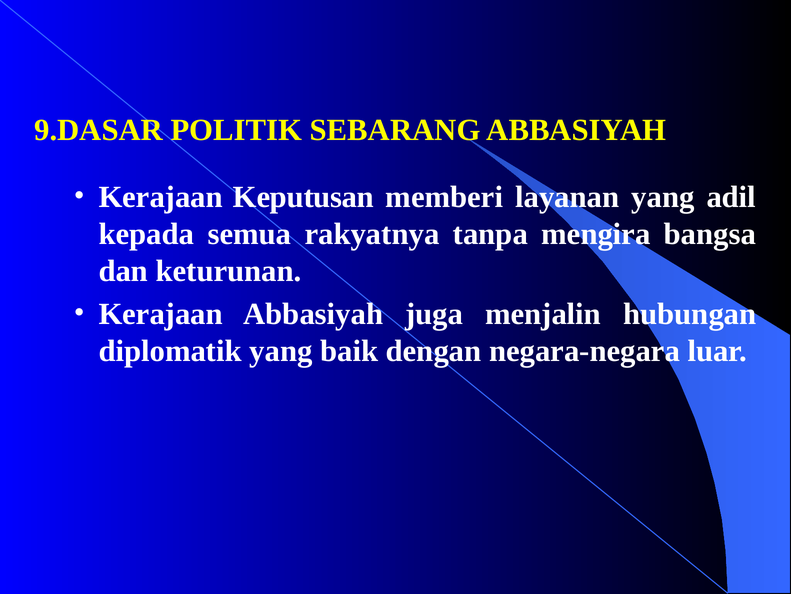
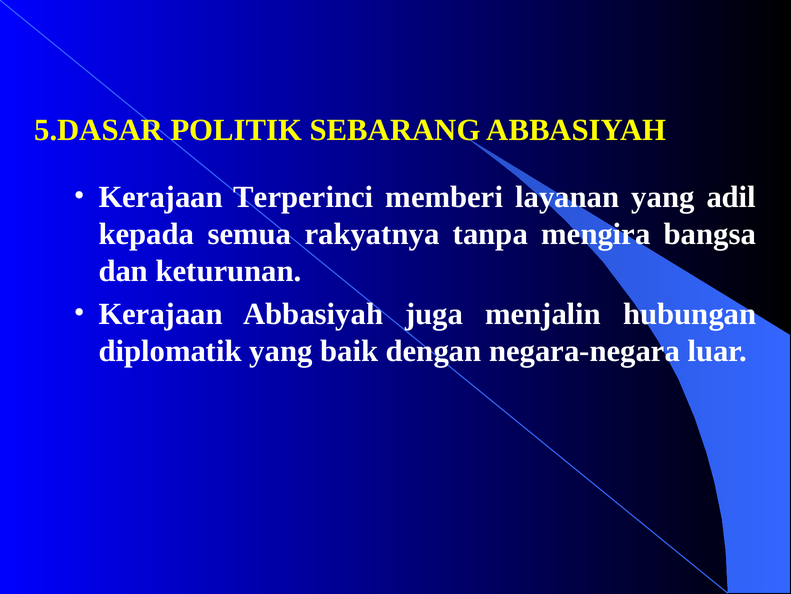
9.DASAR: 9.DASAR -> 5.DASAR
Keputusan: Keputusan -> Terperinci
